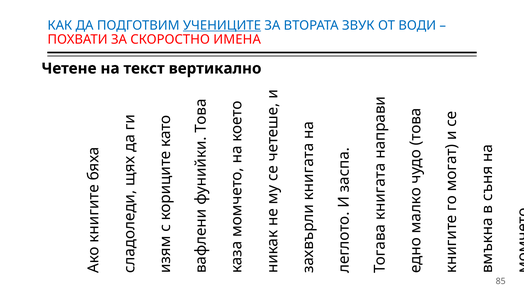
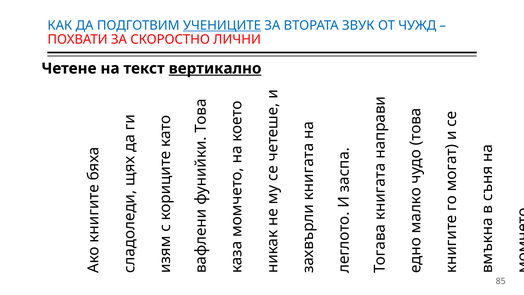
ВОДИ: ВОДИ -> ЧУЖД
ИМЕНА: ИМЕНА -> ЛИЧНИ
вертикално underline: none -> present
